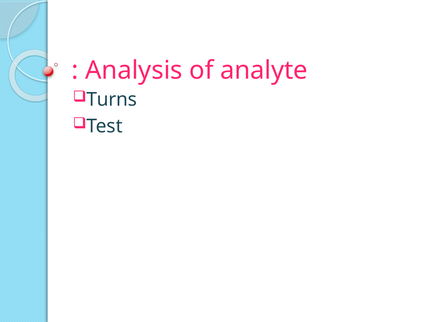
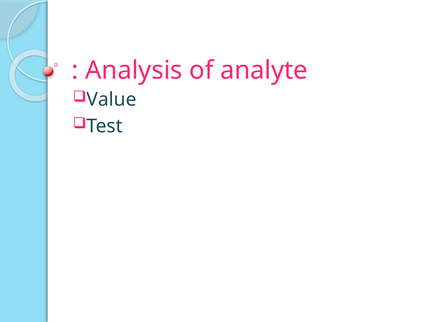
Turns: Turns -> Value
